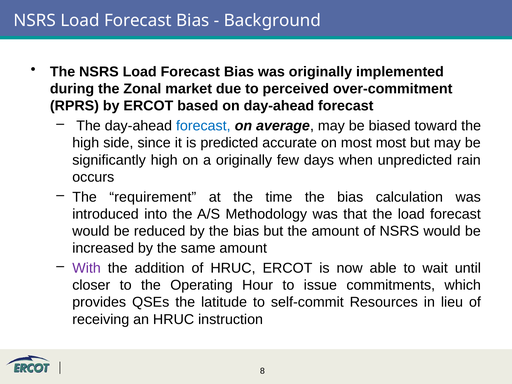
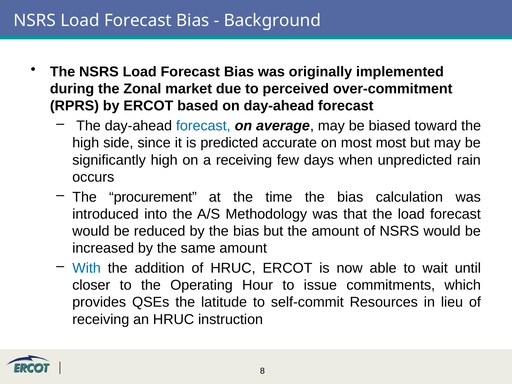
a originally: originally -> receiving
requirement: requirement -> procurement
With colour: purple -> blue
